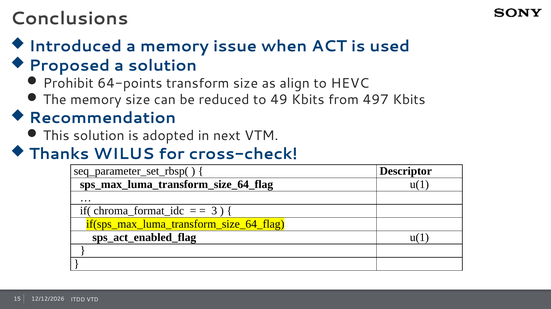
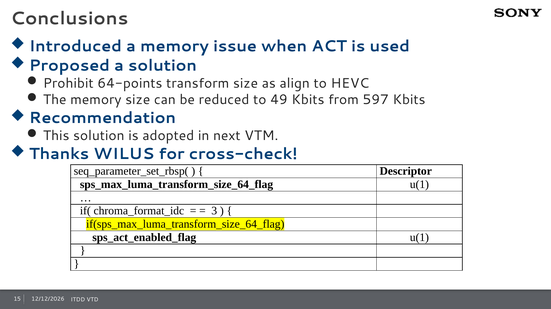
497: 497 -> 597
